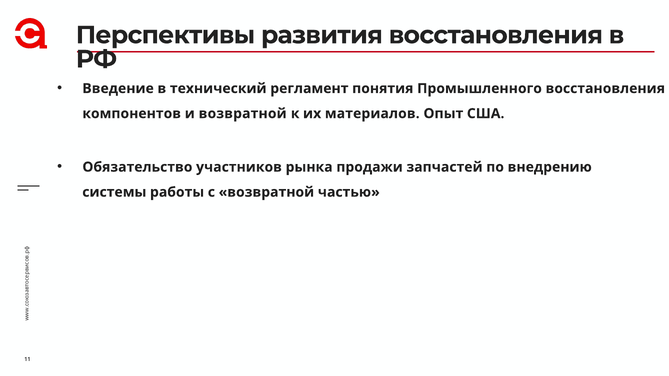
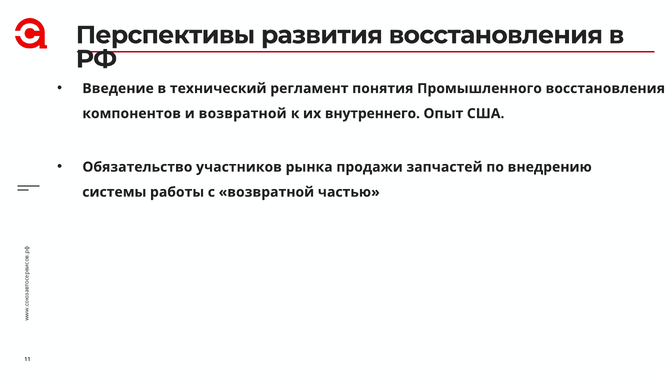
материалов: материалов -> внутреннего
